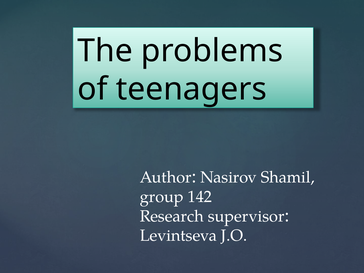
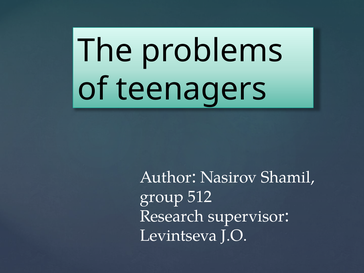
142: 142 -> 512
